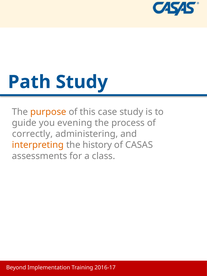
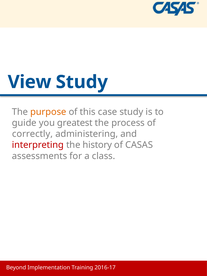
Path: Path -> View
evening: evening -> greatest
interpreting colour: orange -> red
